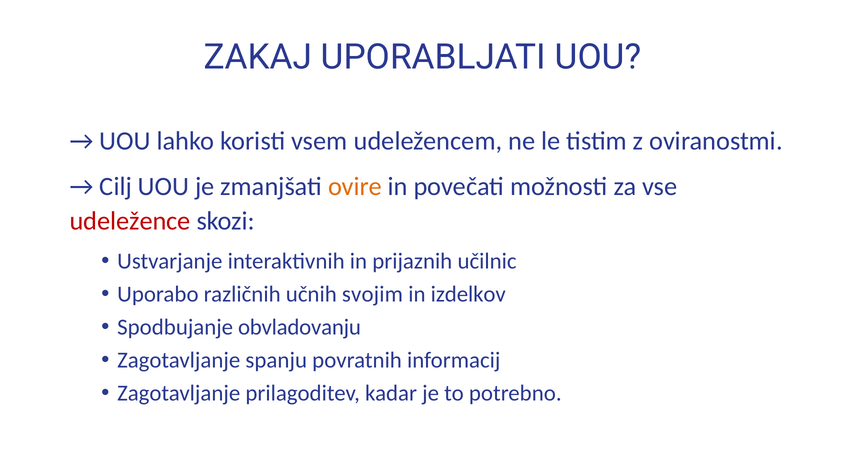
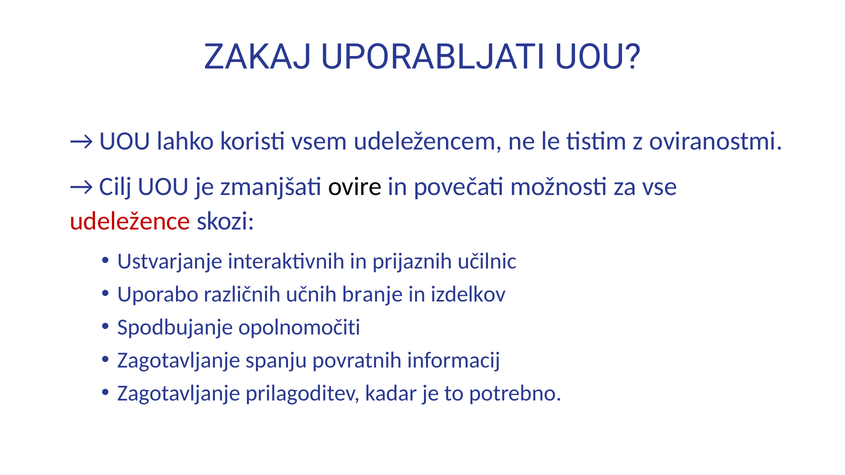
ovire colour: orange -> black
svojim: svojim -> branje
obvladovanju: obvladovanju -> opolnomočiti
